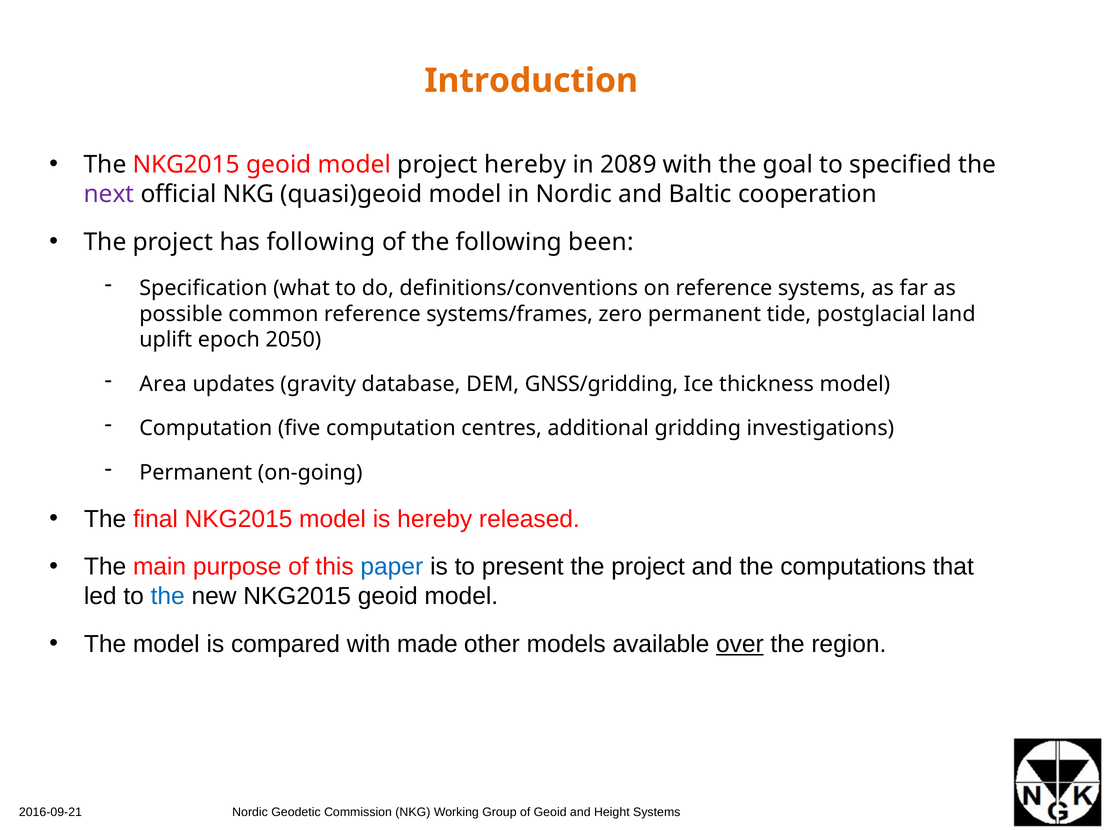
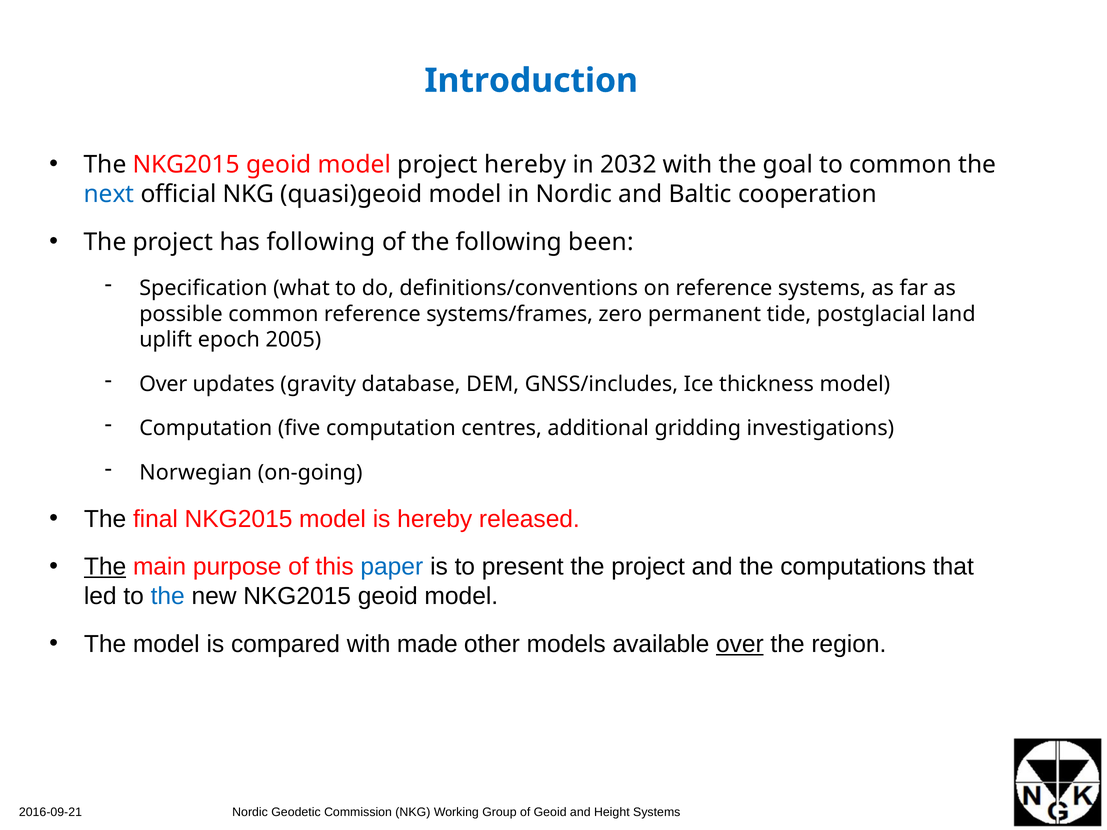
Introduction colour: orange -> blue
2089: 2089 -> 2032
to specified: specified -> common
next colour: purple -> blue
2050: 2050 -> 2005
Area at (163, 384): Area -> Over
GNSS/gridding: GNSS/gridding -> GNSS/includes
Permanent at (196, 473): Permanent -> Norwegian
The at (105, 567) underline: none -> present
